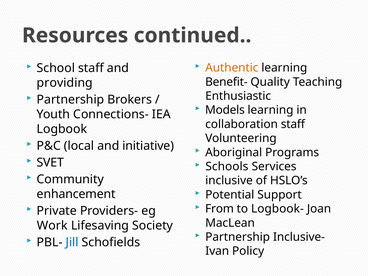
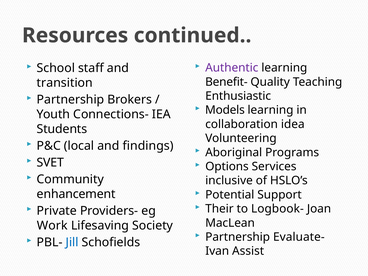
Authentic colour: orange -> purple
providing: providing -> transition
collaboration staff: staff -> idea
Logbook: Logbook -> Students
initiative: initiative -> findings
Schools: Schools -> Options
From: From -> Their
Inclusive-: Inclusive- -> Evaluate-
Policy: Policy -> Assist
